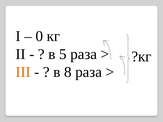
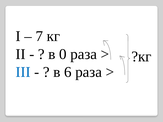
0: 0 -> 7
5: 5 -> 0
III colour: orange -> blue
8: 8 -> 6
